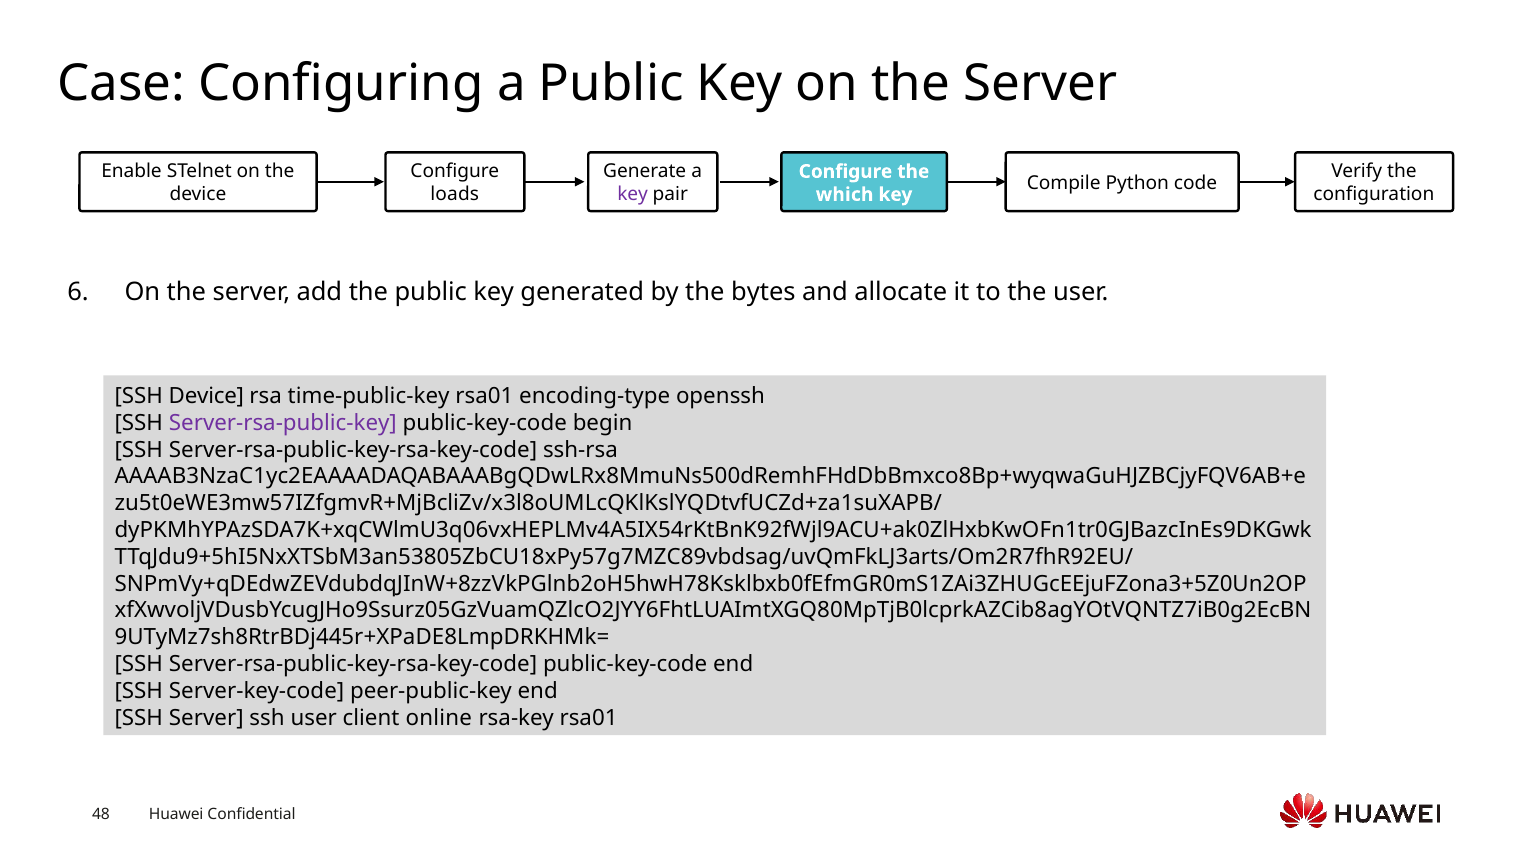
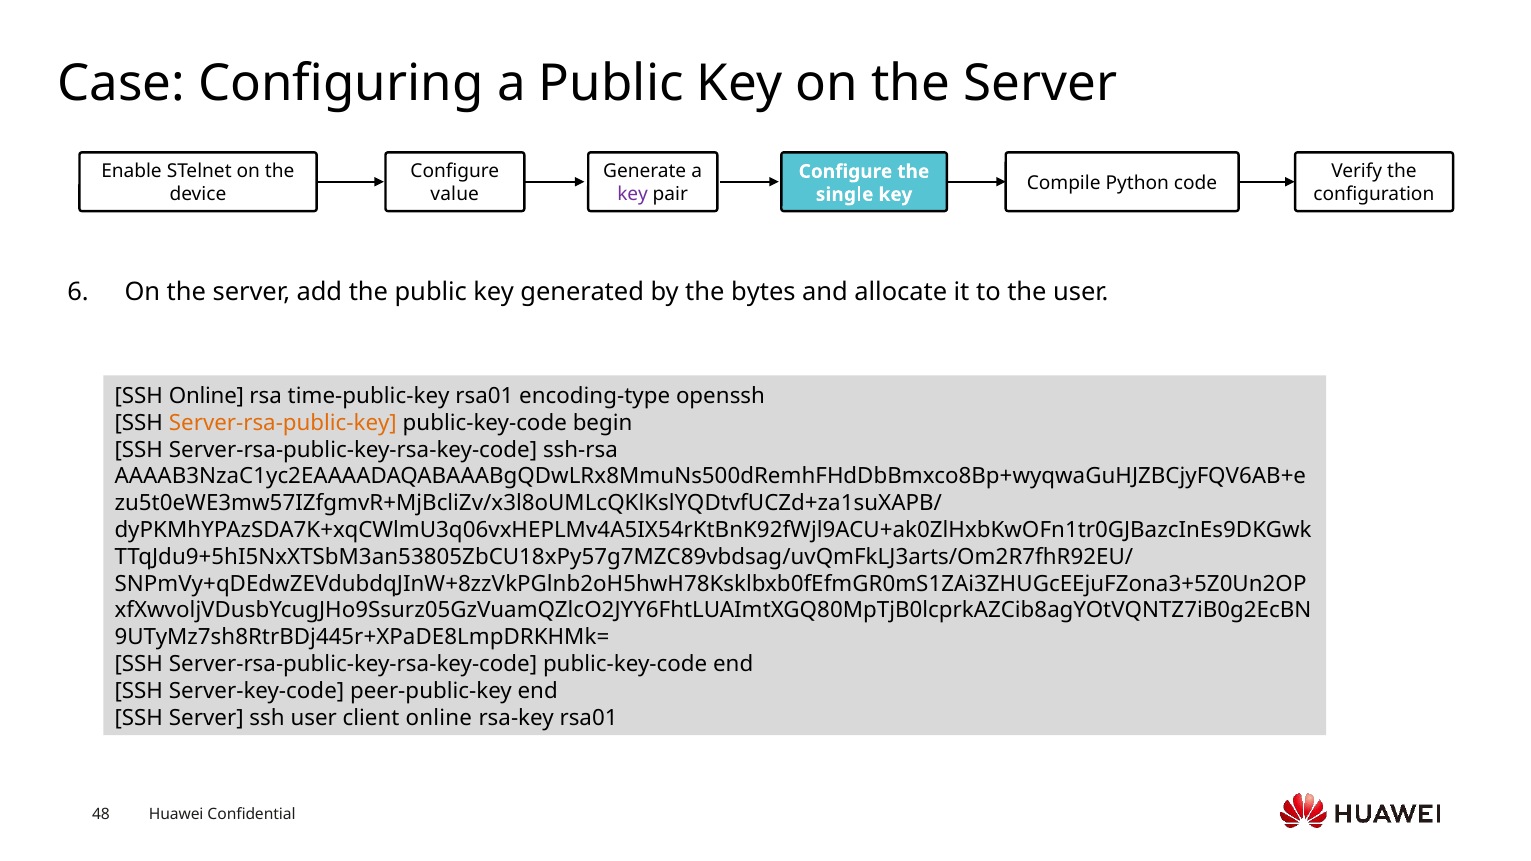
loads: loads -> value
which: which -> single
SSH Device: Device -> Online
Server-rsa-public-key colour: purple -> orange
